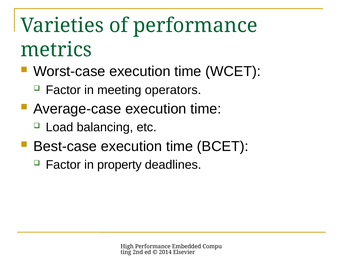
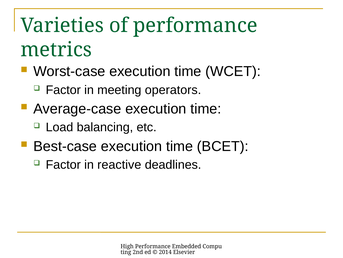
property: property -> reactive
